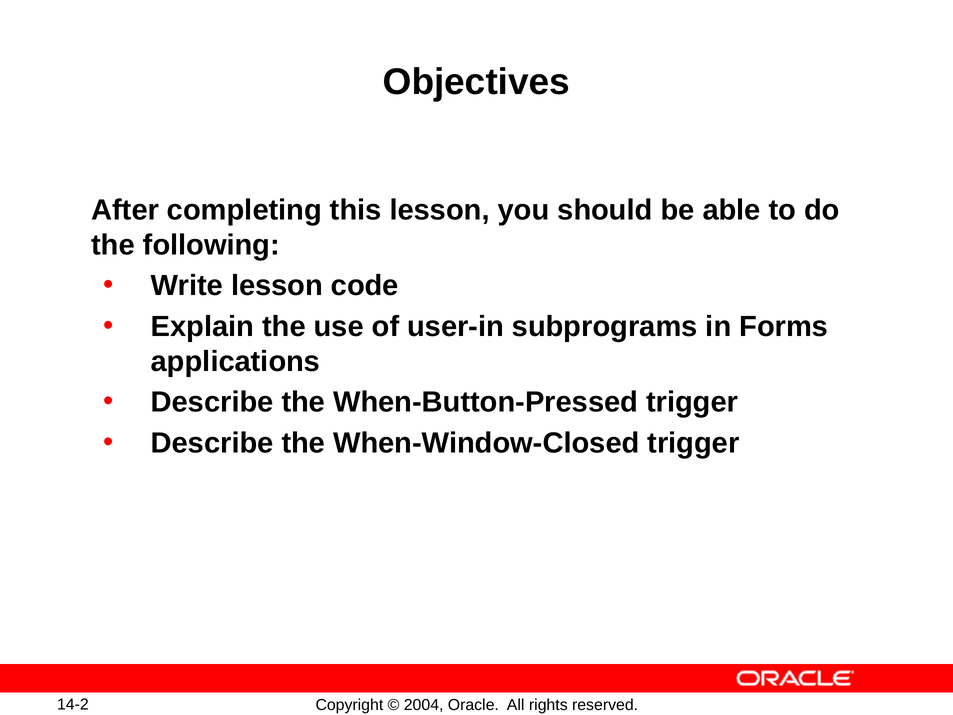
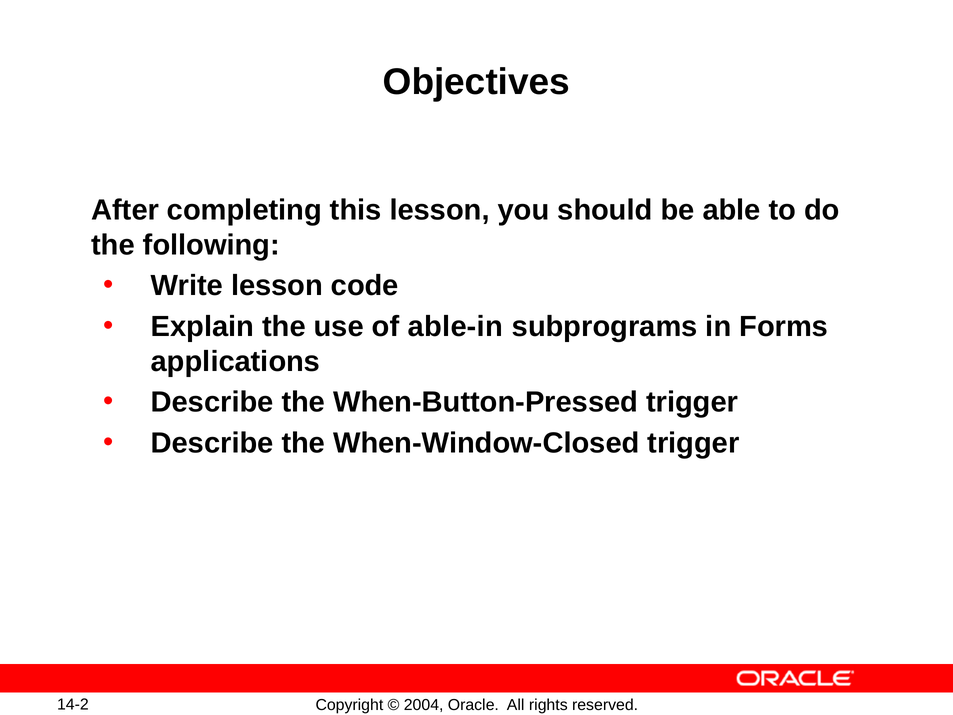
user-in: user-in -> able-in
